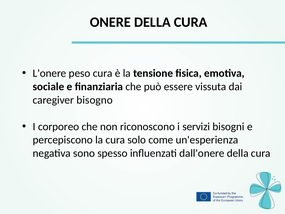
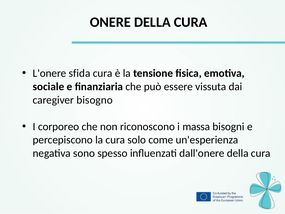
peso: peso -> sfida
servizi: servizi -> massa
